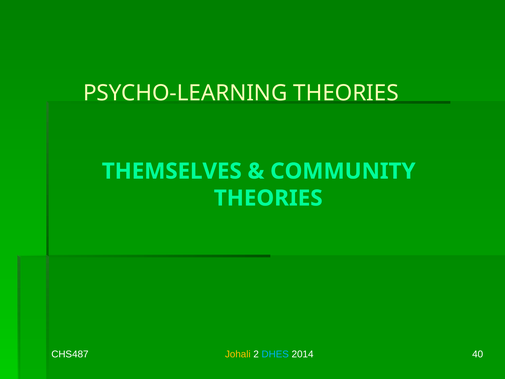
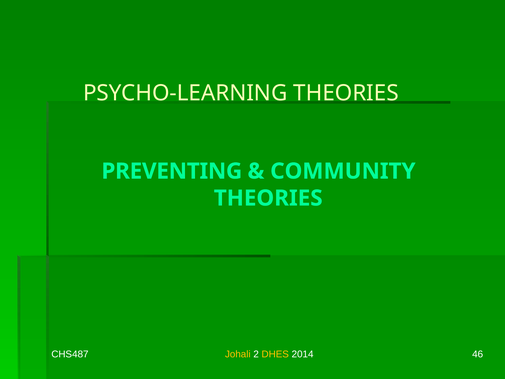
THEMSELVES: THEMSELVES -> PREVENTING
DHES colour: light blue -> yellow
40: 40 -> 46
